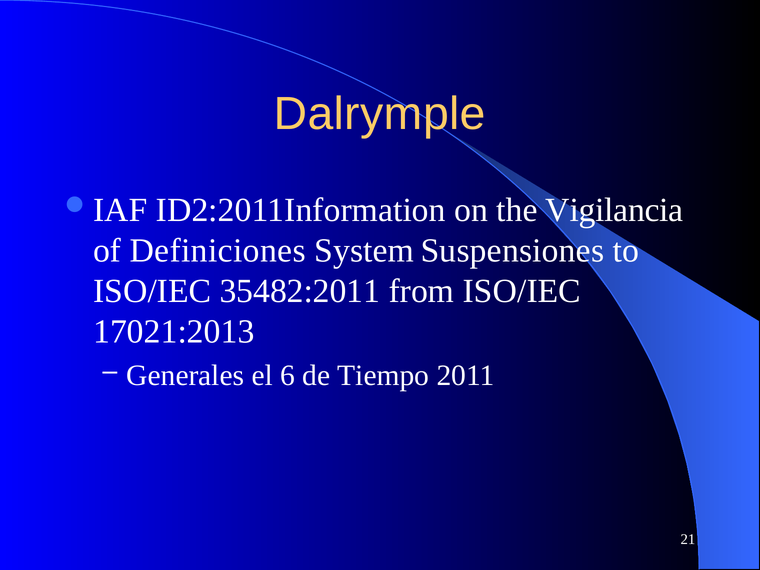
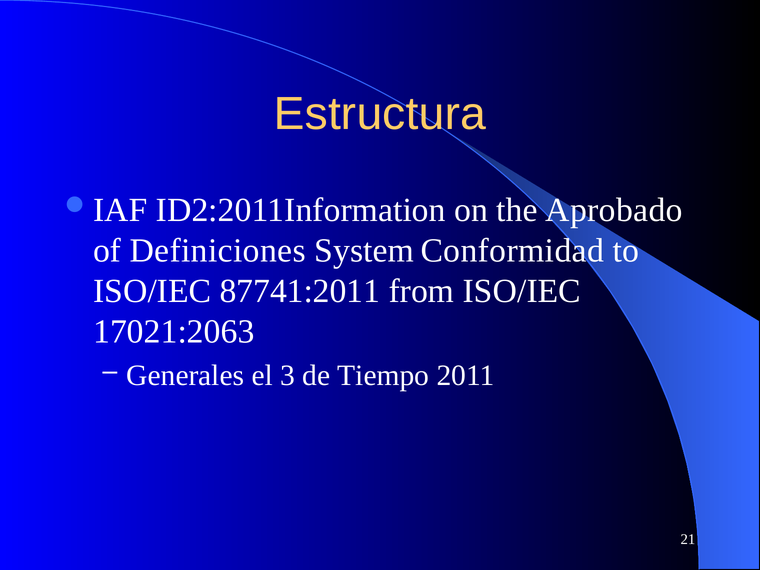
Dalrymple: Dalrymple -> Estructura
Vigilancia: Vigilancia -> Aprobado
Suspensiones: Suspensiones -> Conformidad
35482:2011: 35482:2011 -> 87741:2011
17021:2013: 17021:2013 -> 17021:2063
6: 6 -> 3
